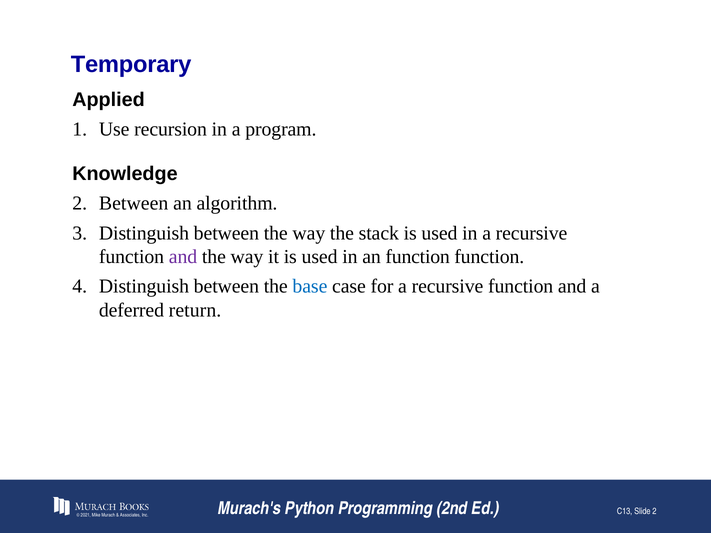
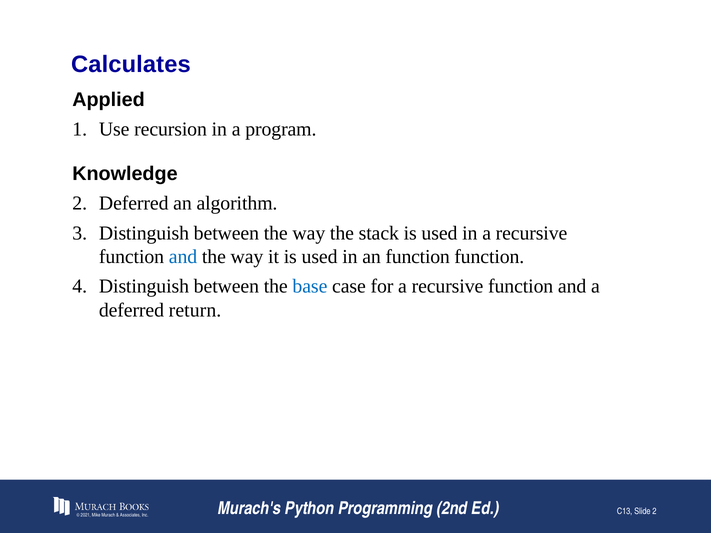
Temporary: Temporary -> Calculates
2 Between: Between -> Deferred
and at (183, 257) colour: purple -> blue
